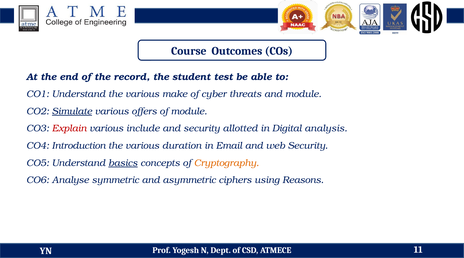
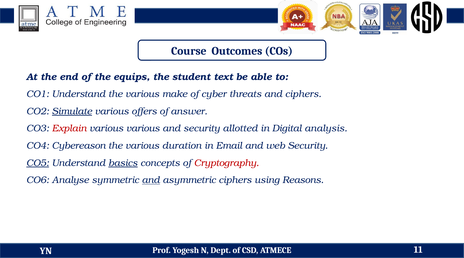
record: record -> equips
test: test -> text
and module: module -> ciphers
of module: module -> answer
various include: include -> various
Introduction: Introduction -> Cybereason
CO5 underline: none -> present
Cryptography colour: orange -> red
and at (151, 180) underline: none -> present
